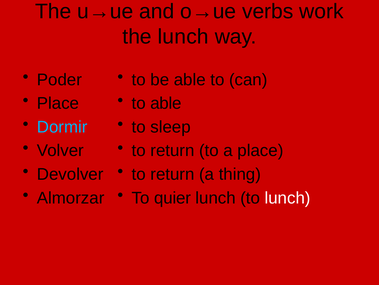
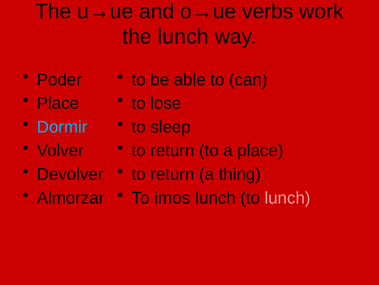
to able: able -> lose
quier: quier -> imos
lunch at (288, 197) colour: white -> pink
